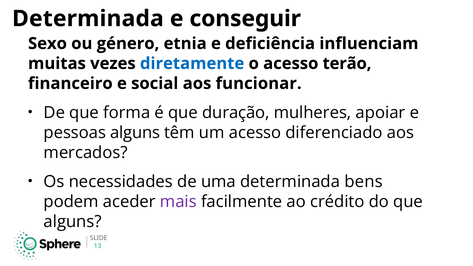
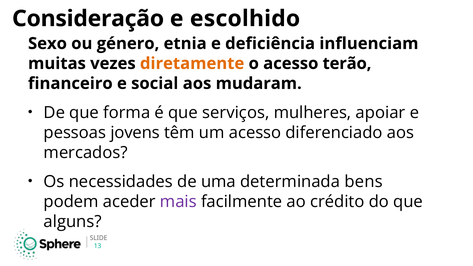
Determinada at (88, 19): Determinada -> Consideração
conseguir: conseguir -> escolhido
diretamente colour: blue -> orange
funcionar: funcionar -> mudaram
duração: duração -> serviços
pessoas alguns: alguns -> jovens
